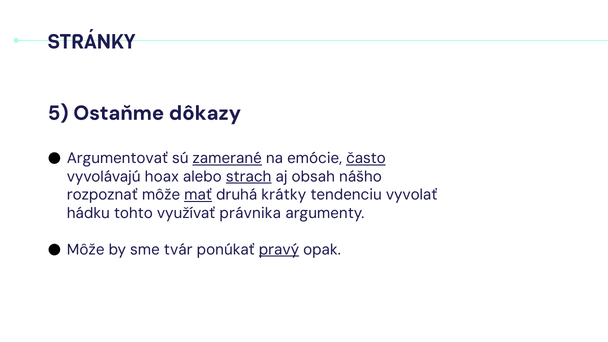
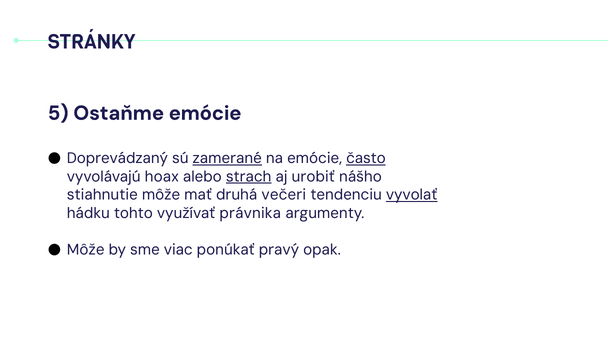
Ostaňme dôkazy: dôkazy -> emócie
Argumentovať: Argumentovať -> Doprevádzaný
obsah: obsah -> urobiť
rozpoznať: rozpoznať -> stiahnutie
mať underline: present -> none
krátky: krátky -> večeri
vyvolať underline: none -> present
tvár: tvár -> viac
pravý underline: present -> none
